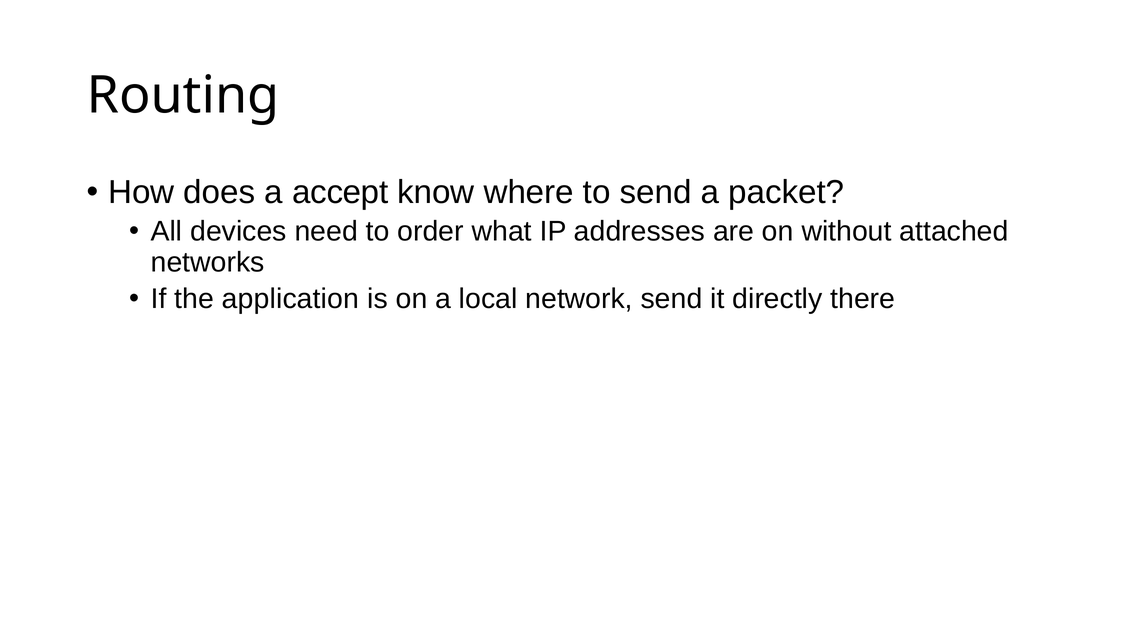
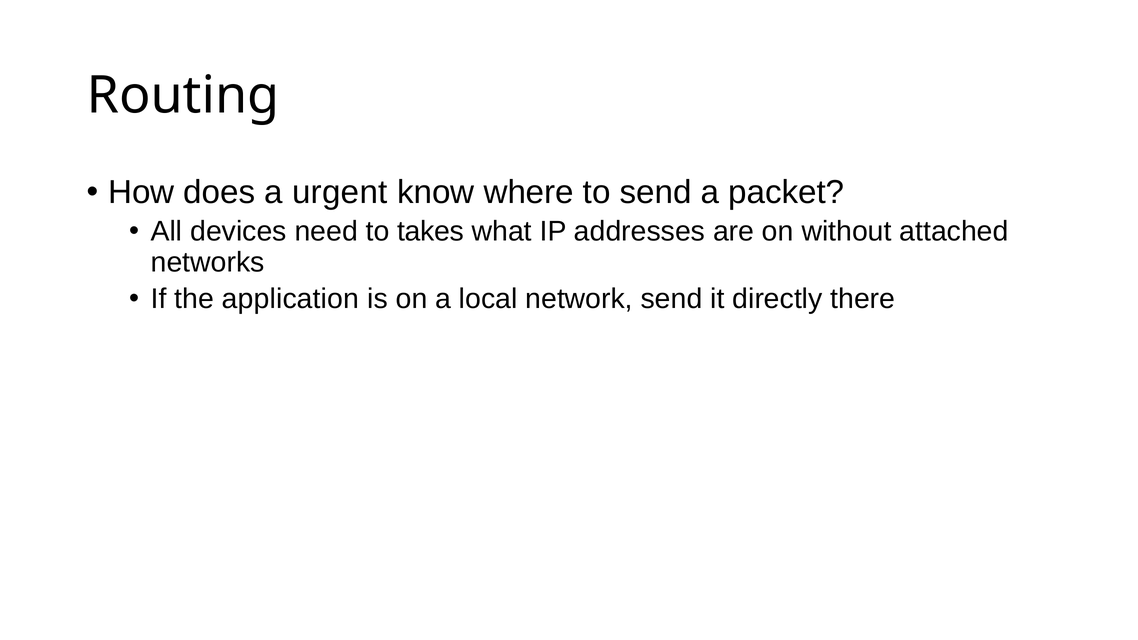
accept: accept -> urgent
order: order -> takes
